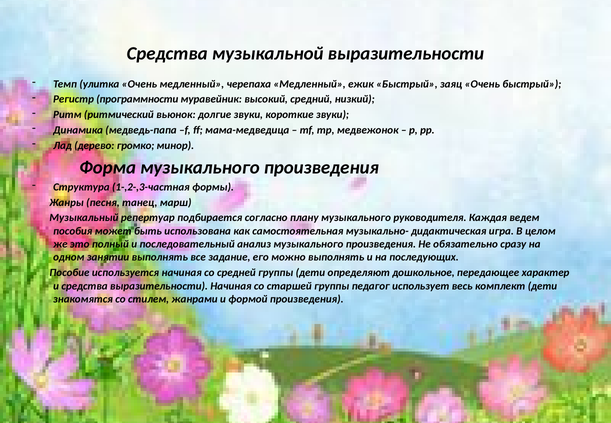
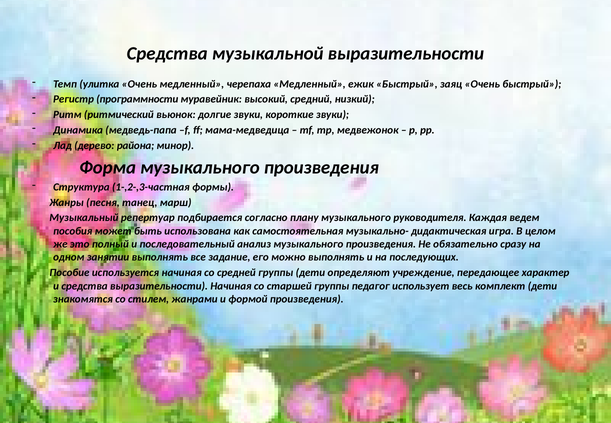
громко: громко -> района
дошкольное: дошкольное -> учреждение
